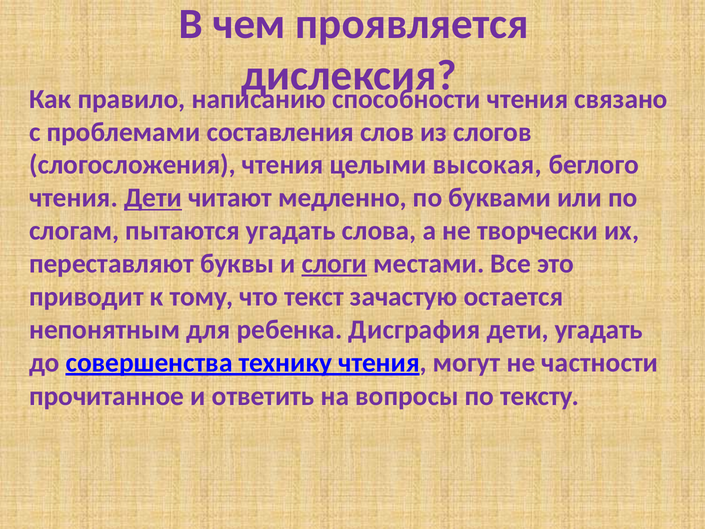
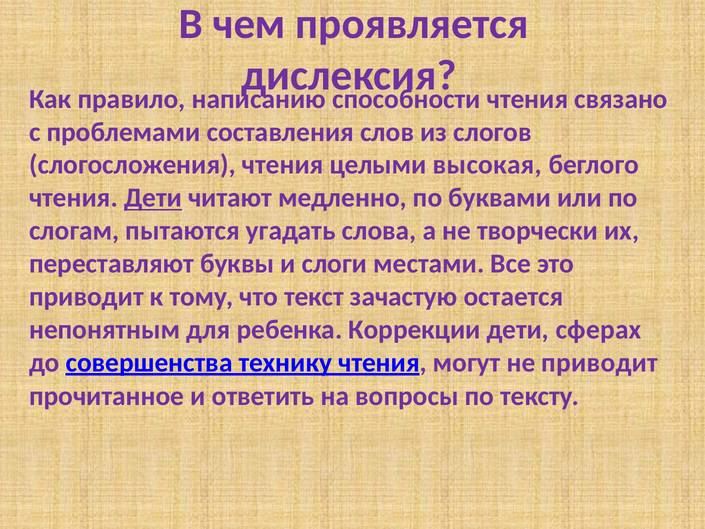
слоги underline: present -> none
Дисграфия: Дисграфия -> Коррекции
дети угадать: угадать -> сферах
не частности: частности -> приводит
